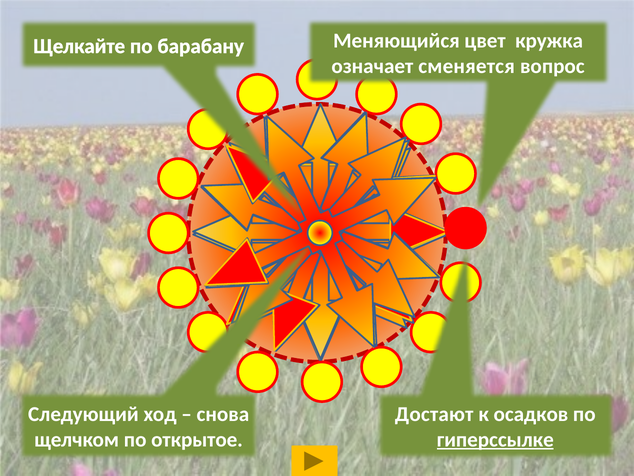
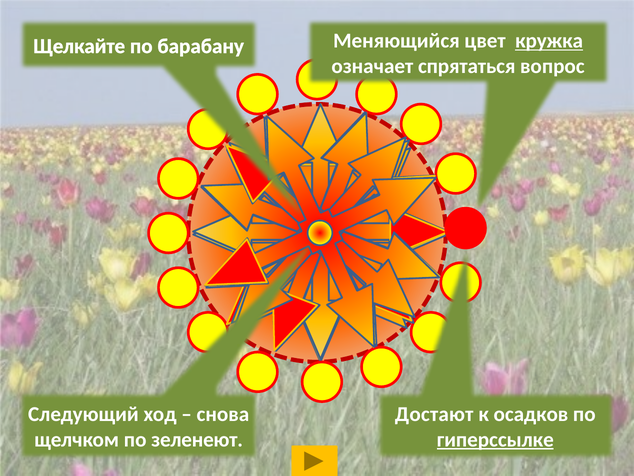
кружка underline: none -> present
сменяется: сменяется -> спрятаться
открытое: открытое -> зеленеют
